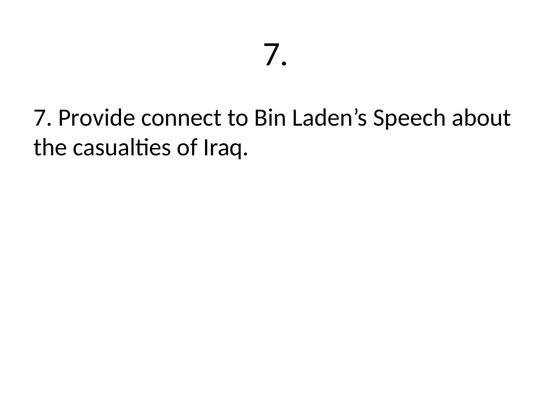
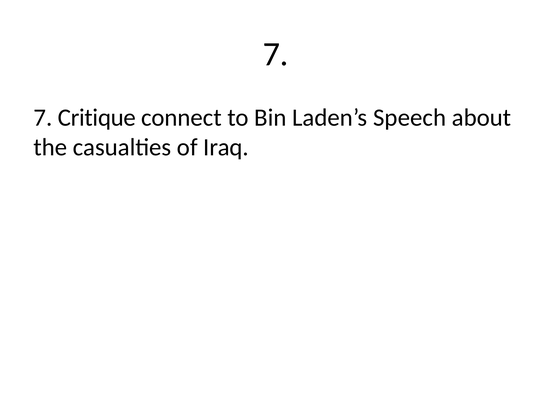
Provide: Provide -> Critique
